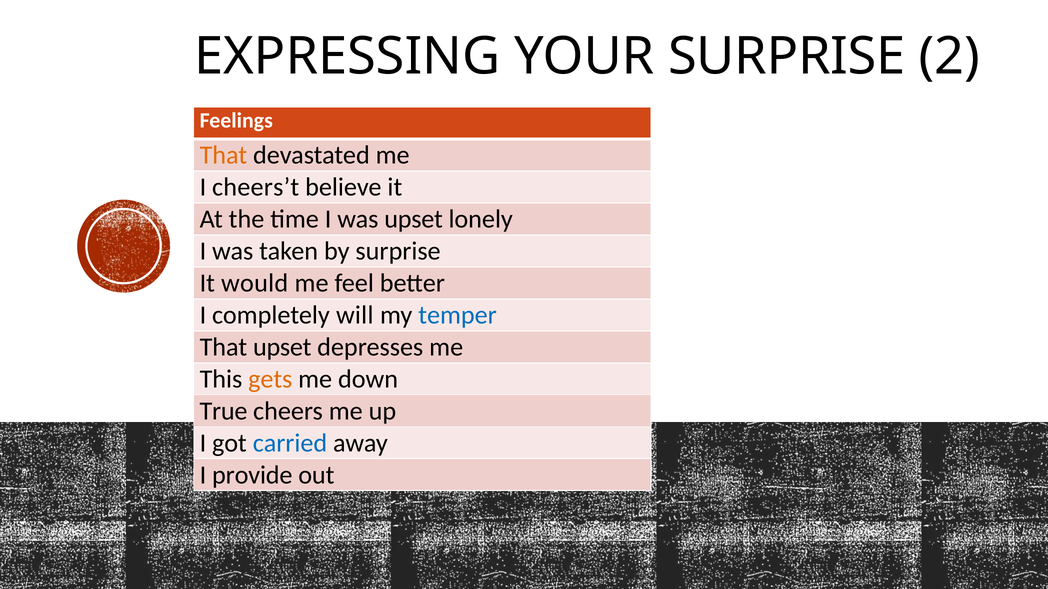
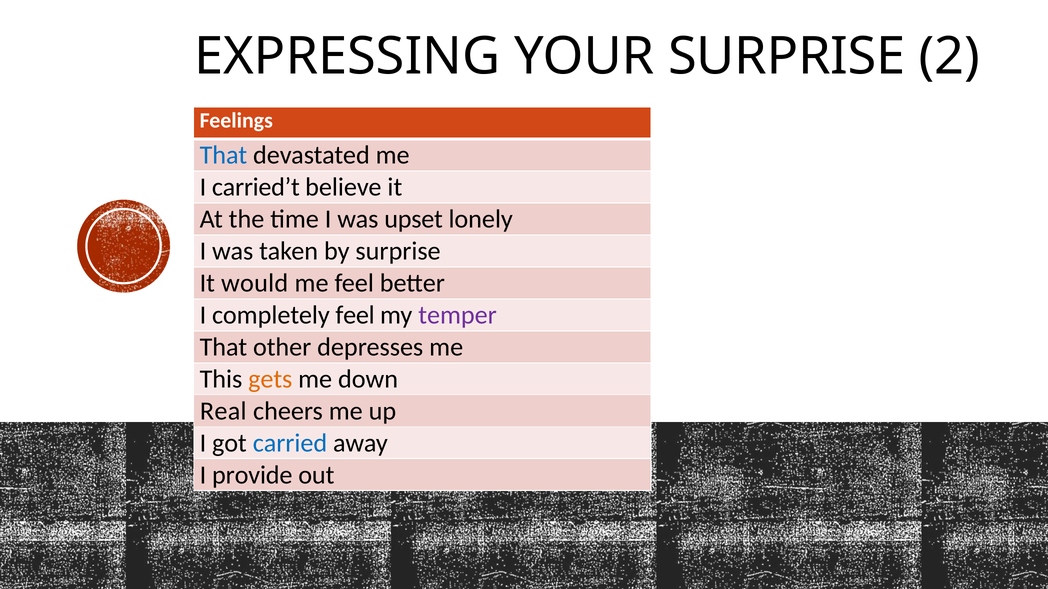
That at (223, 155) colour: orange -> blue
cheers’t: cheers’t -> carried’t
completely will: will -> feel
temper colour: blue -> purple
That upset: upset -> other
True: True -> Real
